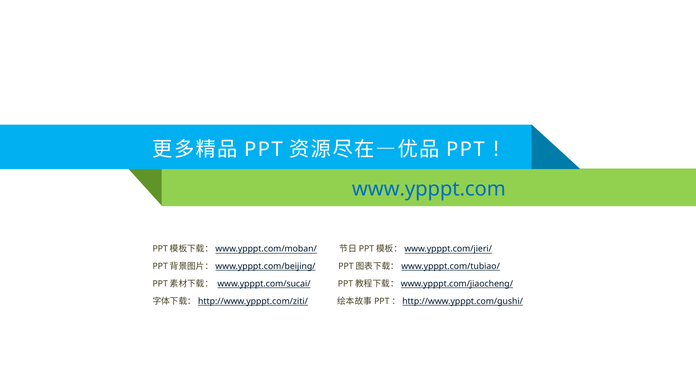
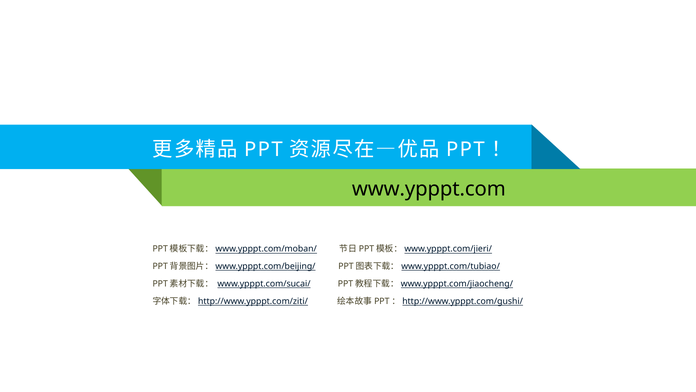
www.ypppt.com colour: blue -> black
